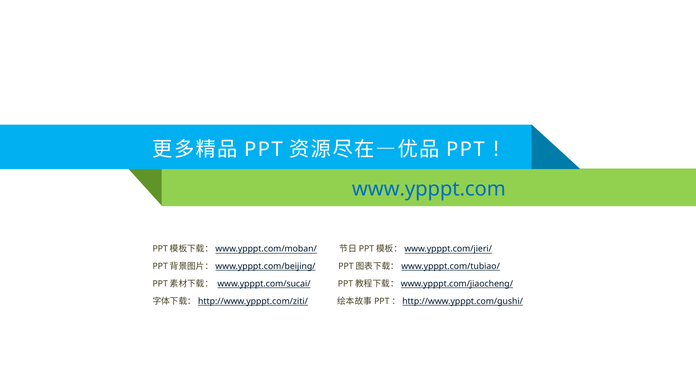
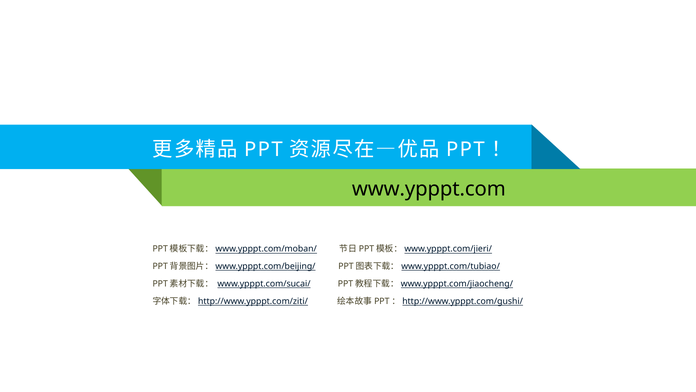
www.ypppt.com colour: blue -> black
